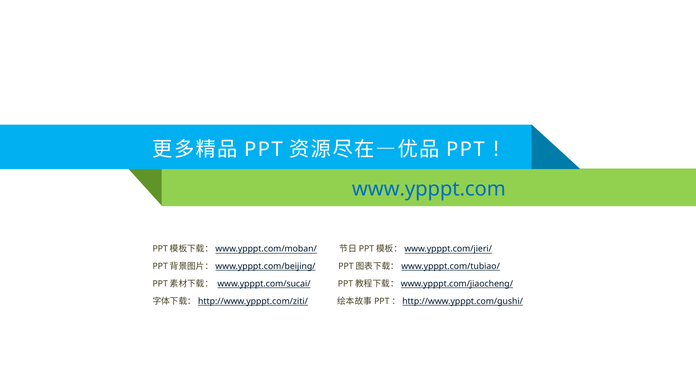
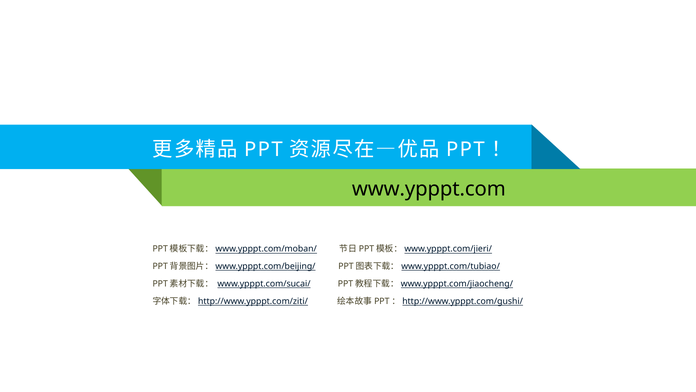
www.ypppt.com colour: blue -> black
